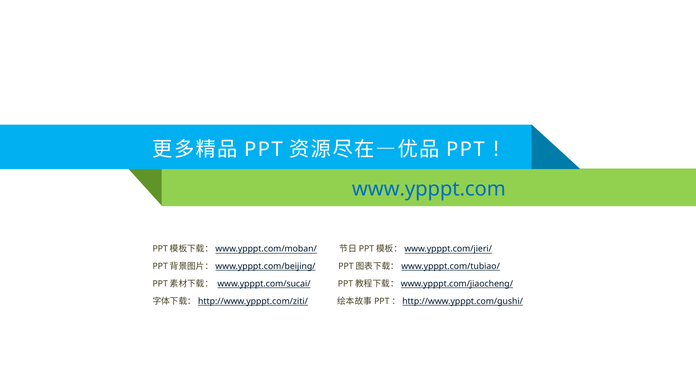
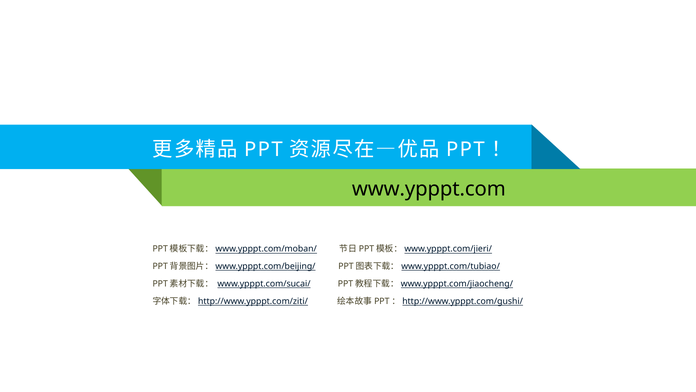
www.ypppt.com colour: blue -> black
